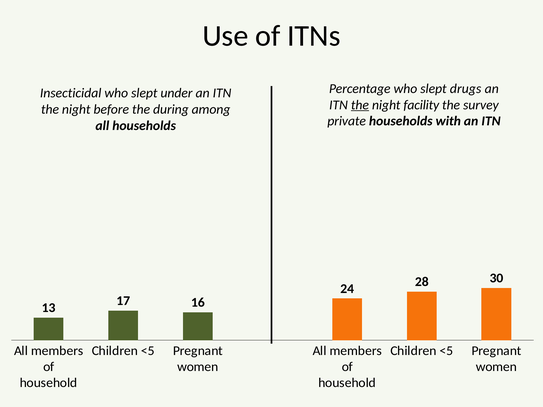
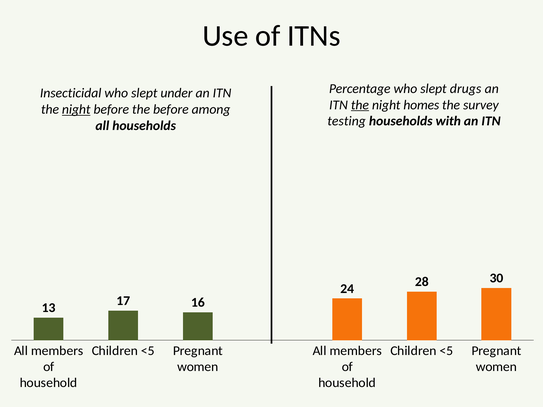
facility: facility -> homes
night at (76, 109) underline: none -> present
the during: during -> before
private: private -> testing
